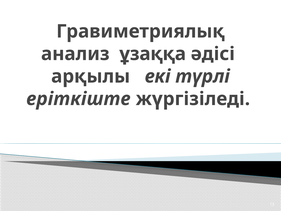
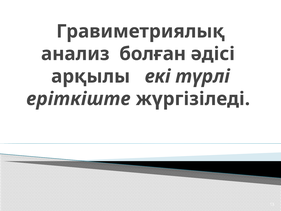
ұзаққа: ұзаққа -> болған
